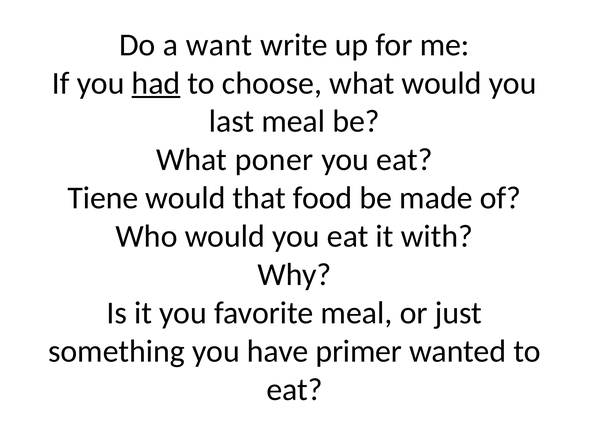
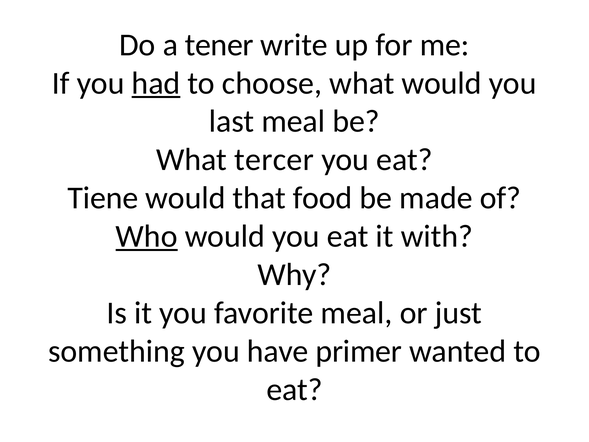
want: want -> tener
poner: poner -> tercer
Who underline: none -> present
